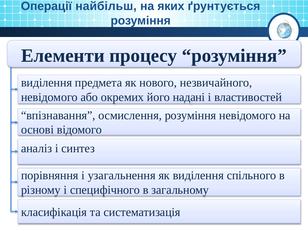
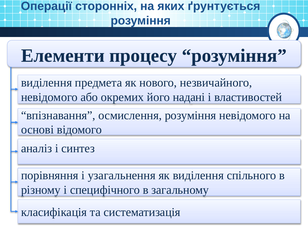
найбільш: найбільш -> сторонніх
